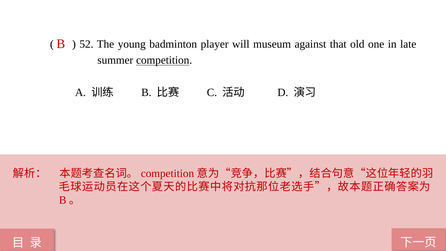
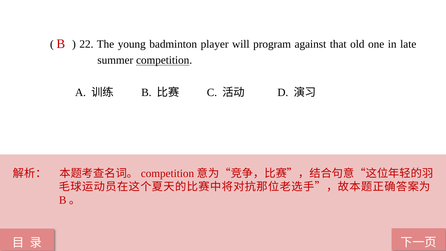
52: 52 -> 22
museum: museum -> program
